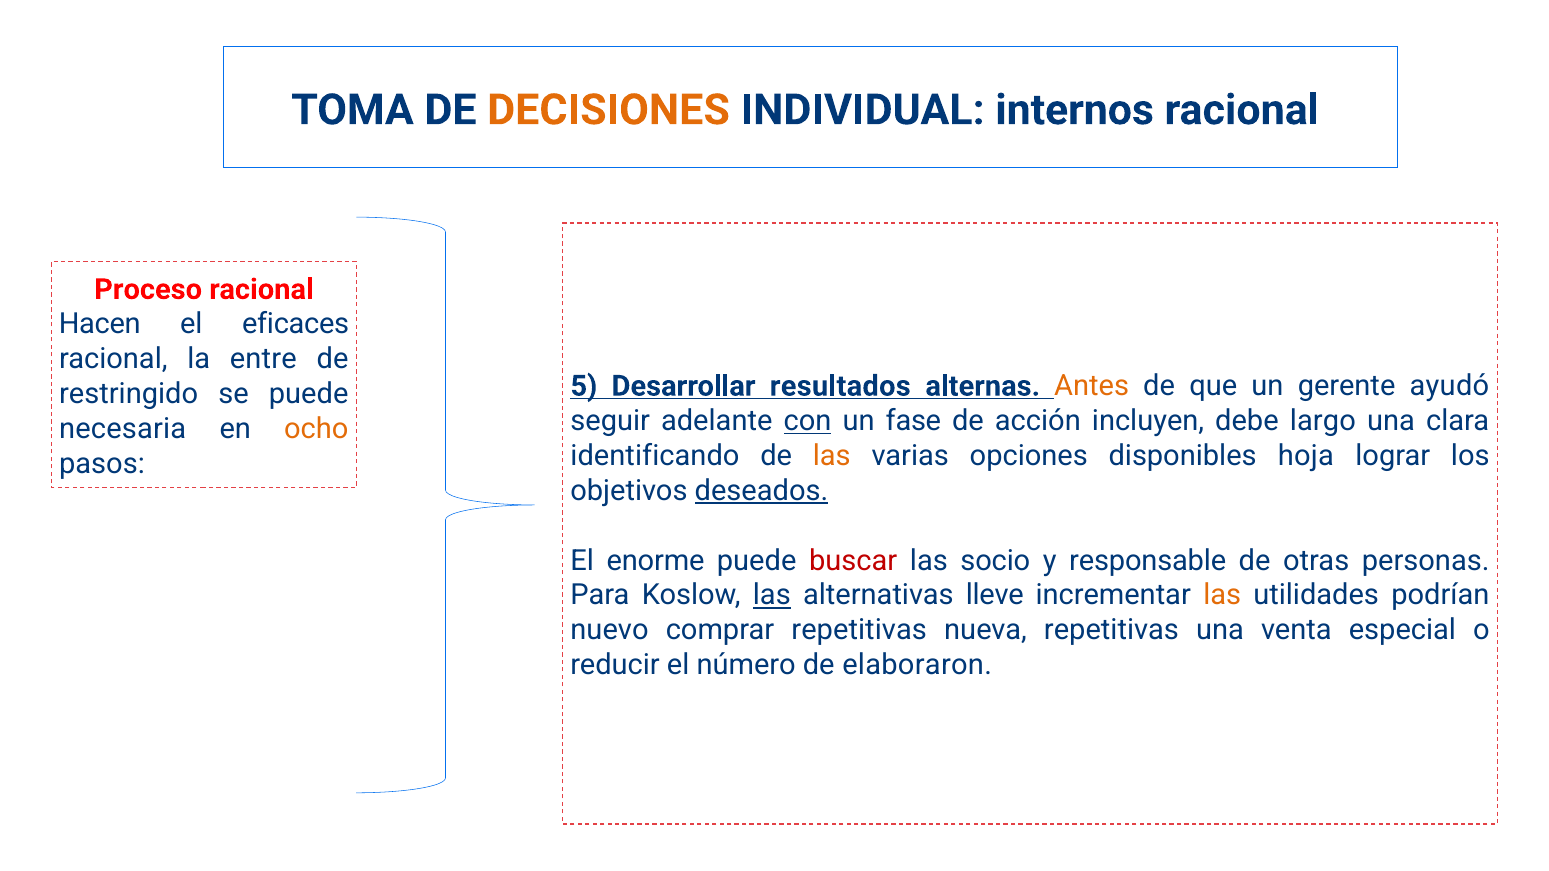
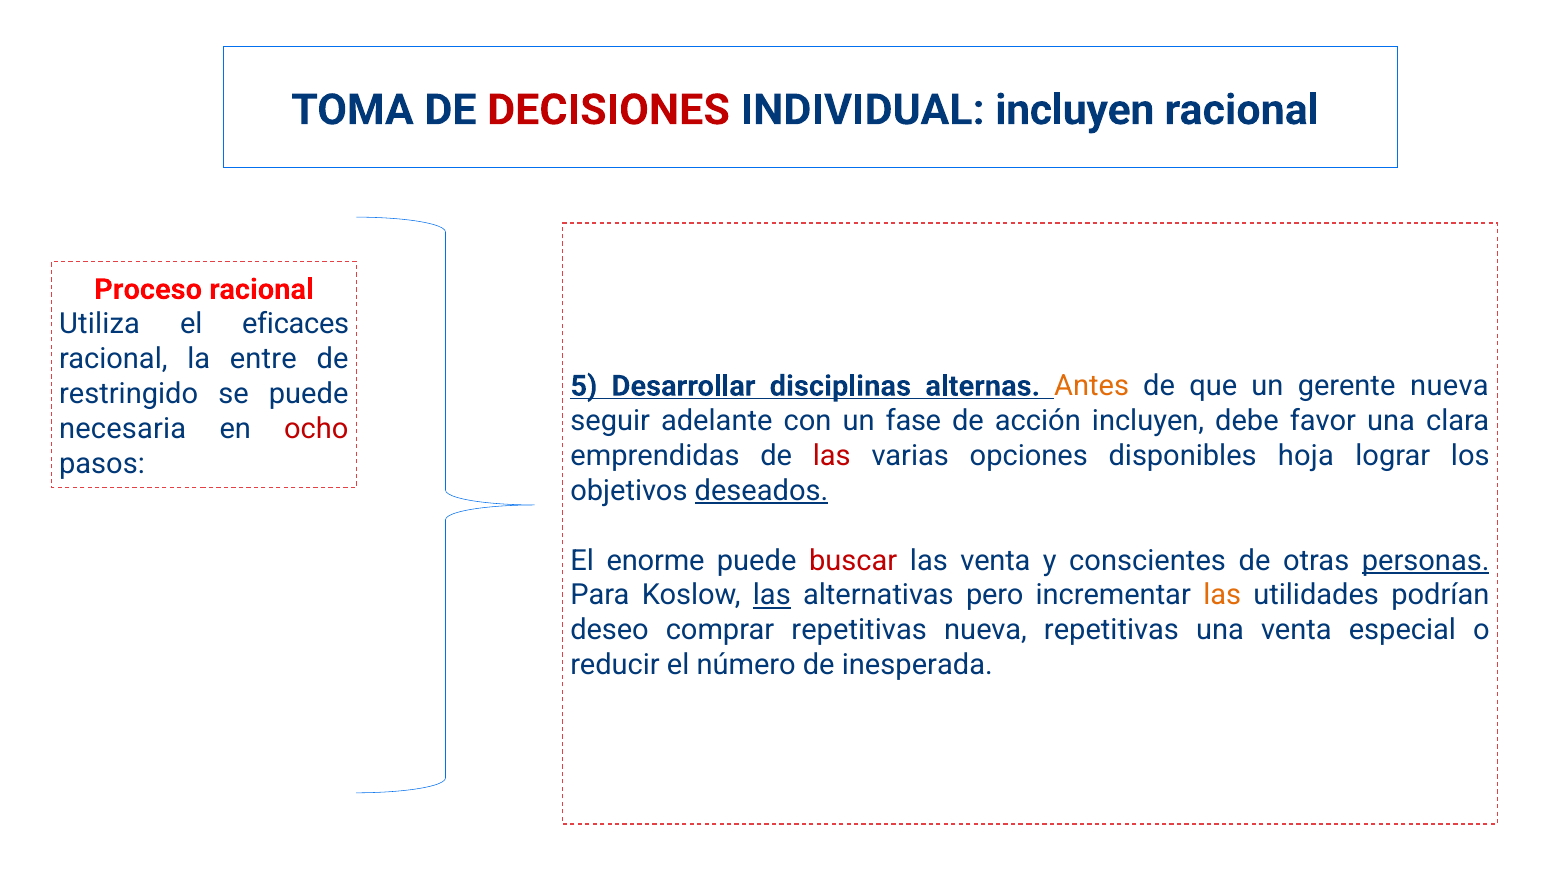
DECISIONES colour: orange -> red
INDIVIDUAL internos: internos -> incluyen
Hacen: Hacen -> Utiliza
resultados: resultados -> disciplinas
gerente ayudó: ayudó -> nueva
con underline: present -> none
largo: largo -> favor
ocho colour: orange -> red
identificando: identificando -> emprendidas
las at (832, 456) colour: orange -> red
las socio: socio -> venta
responsable: responsable -> conscientes
personas underline: none -> present
lleve: lleve -> pero
nuevo: nuevo -> deseo
elaboraron: elaboraron -> inesperada
